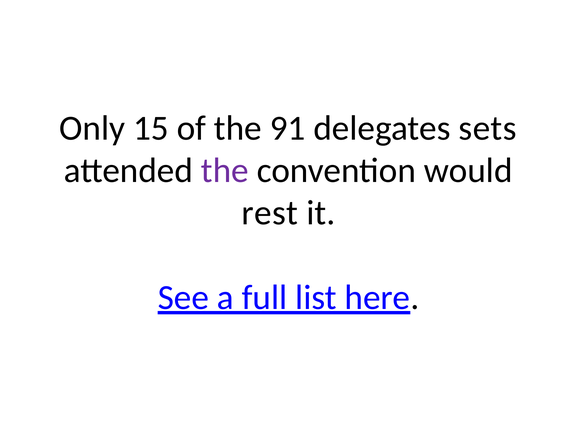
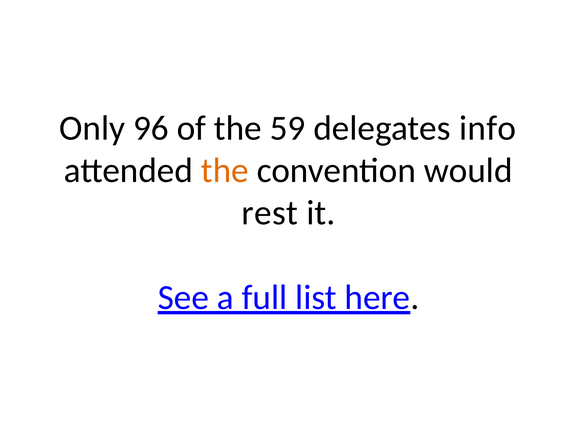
15: 15 -> 96
91: 91 -> 59
sets: sets -> info
the at (225, 170) colour: purple -> orange
